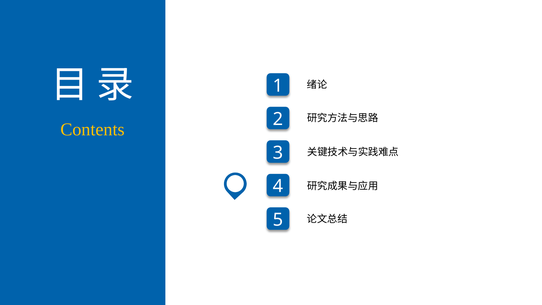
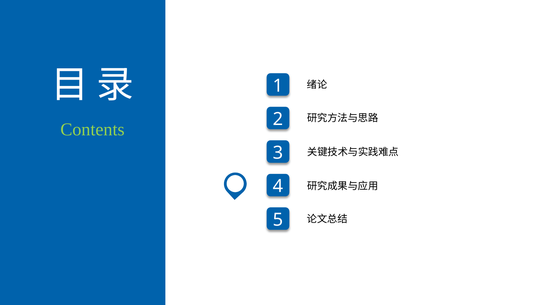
Contents colour: yellow -> light green
